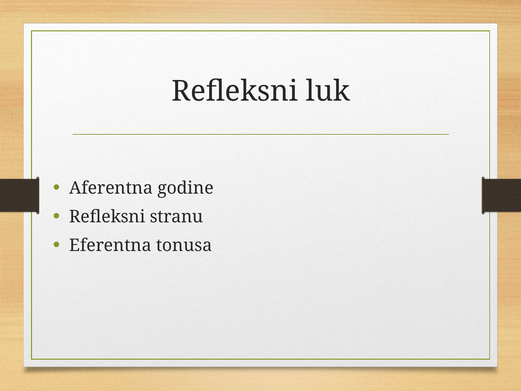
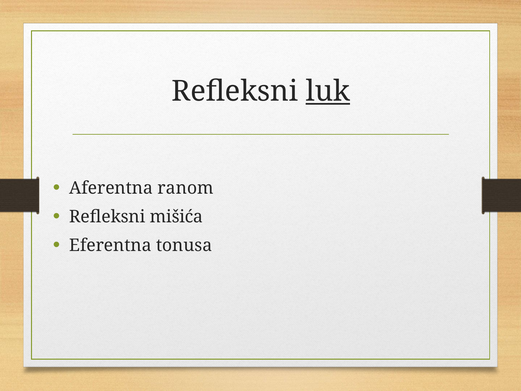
luk underline: none -> present
godine: godine -> ranom
stranu: stranu -> mišića
